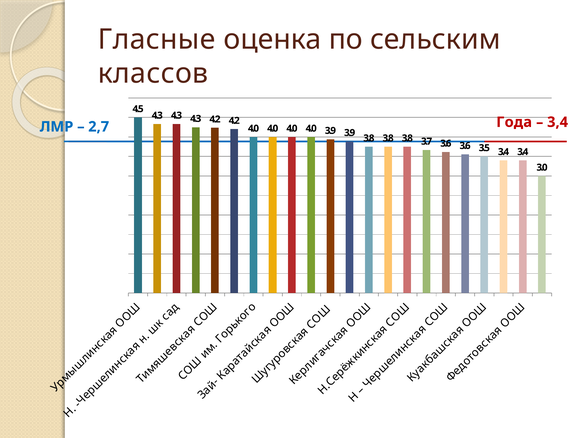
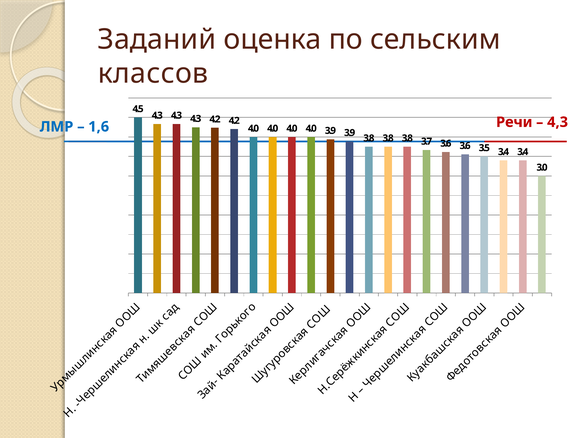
Гласные: Гласные -> Заданий
Года: Года -> Речи
3,4: 3,4 -> 4,3
2,7: 2,7 -> 1,6
